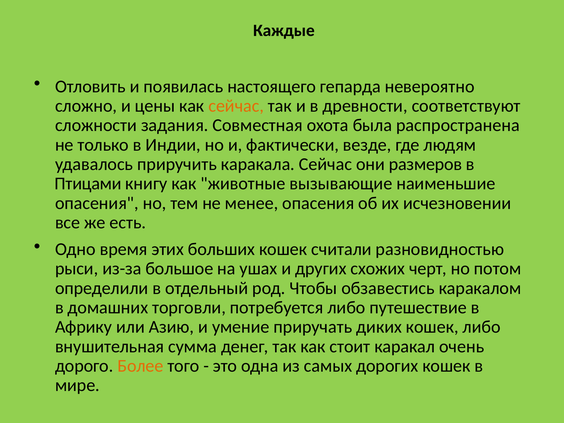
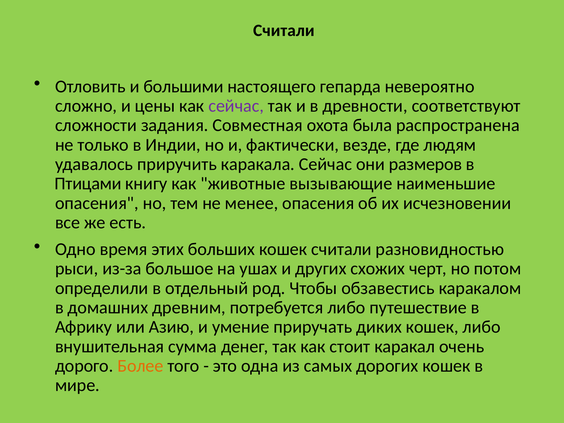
Каждые at (284, 31): Каждые -> Считали
появилась: появилась -> большими
сейчас at (236, 106) colour: orange -> purple
торговли: торговли -> древним
